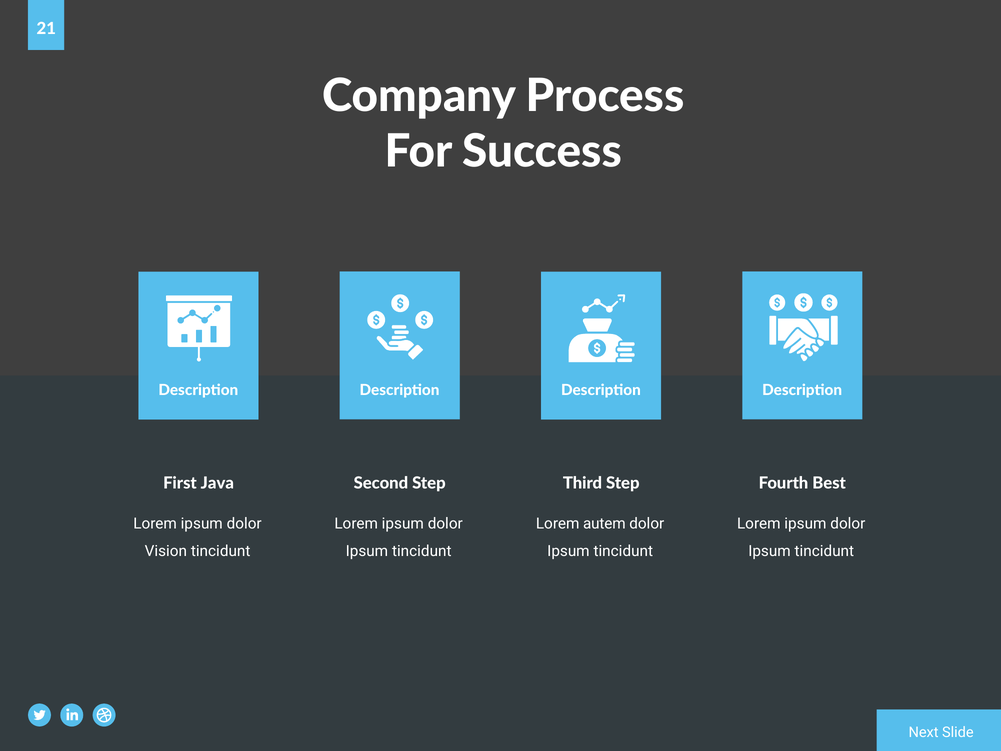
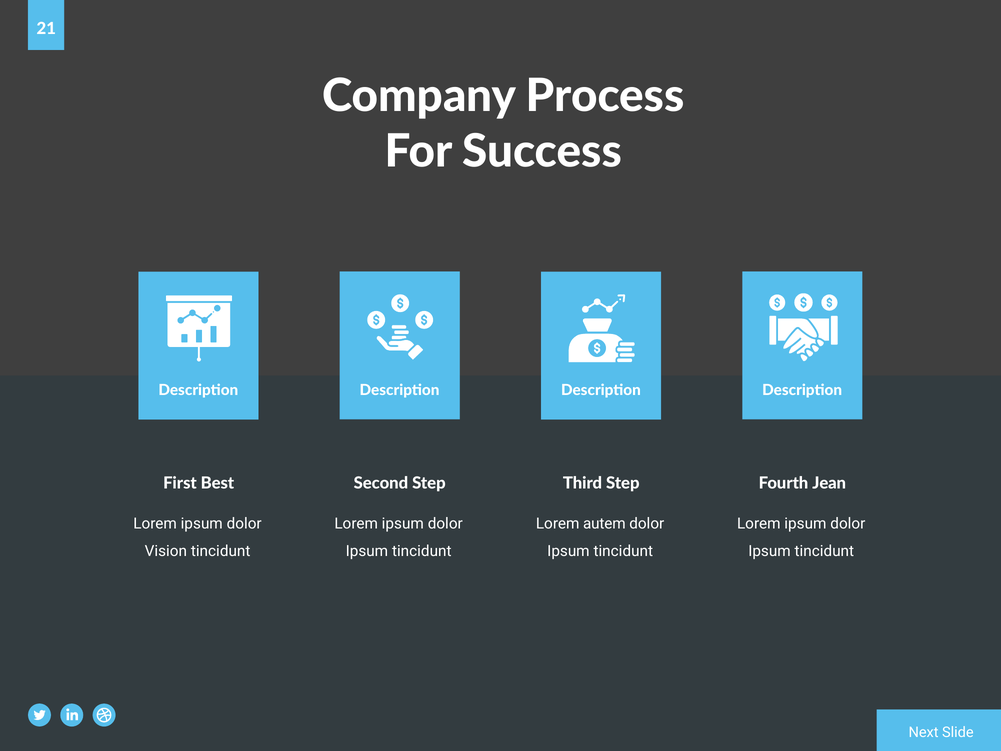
Java: Java -> Best
Best: Best -> Jean
